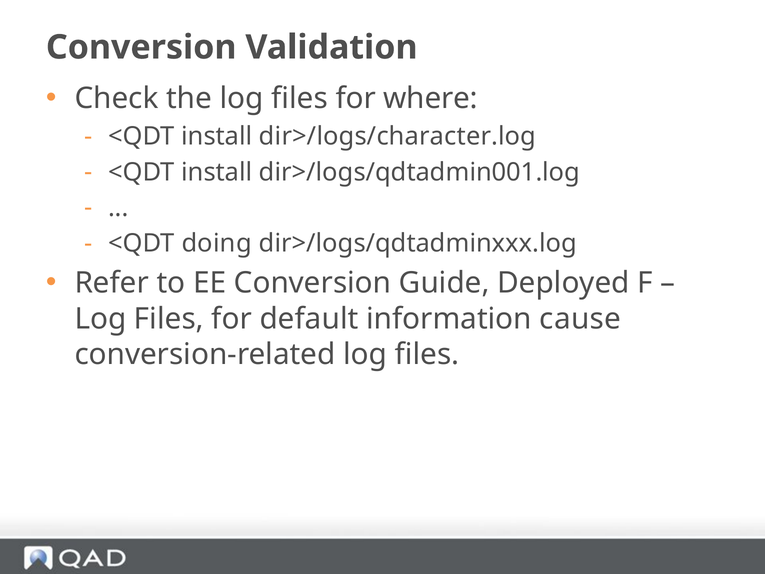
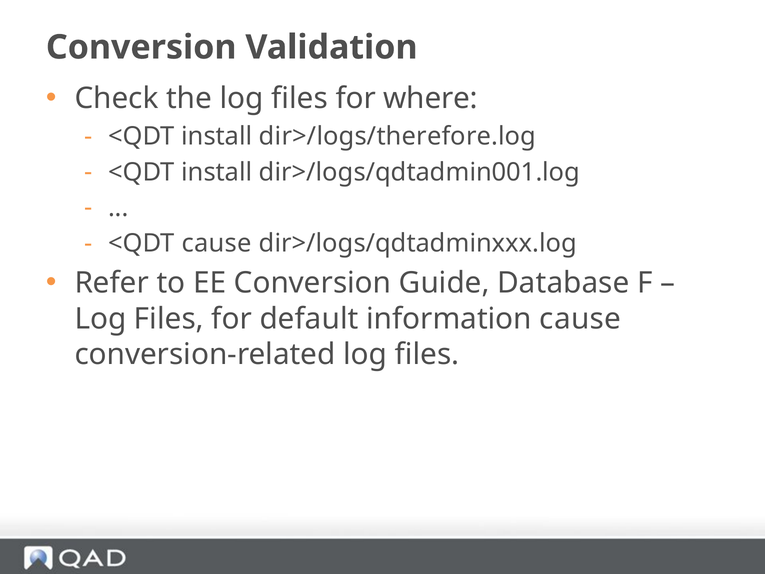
dir>/logs/character.log: dir>/logs/character.log -> dir>/logs/therefore.log
<QDT doing: doing -> cause
Deployed: Deployed -> Database
